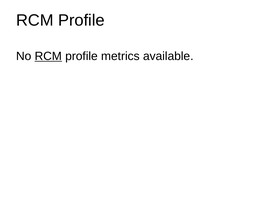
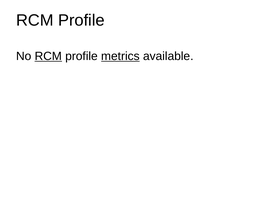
metrics underline: none -> present
